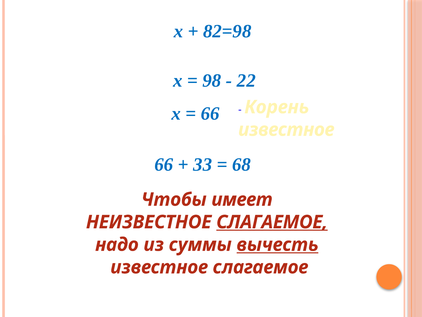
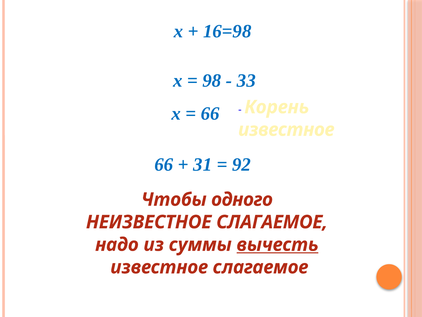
82=98: 82=98 -> 16=98
22: 22 -> 33
33: 33 -> 31
68: 68 -> 92
имеет: имеет -> одного
СЛАГАЕМОЕ at (272, 222) underline: present -> none
